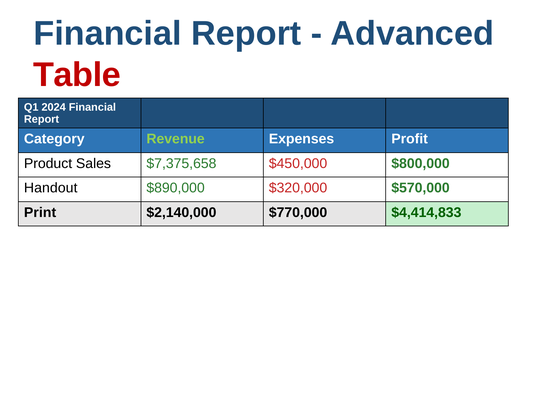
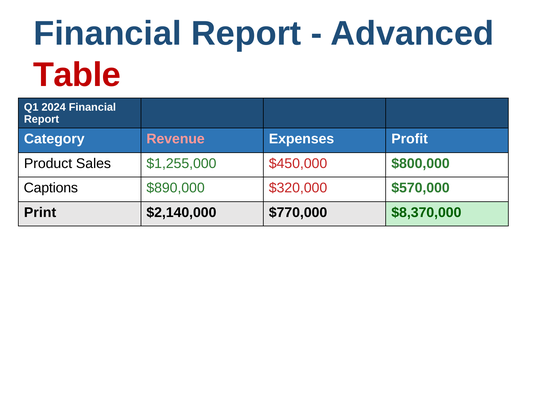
Revenue colour: light green -> pink
$7,375,658: $7,375,658 -> $1,255,000
Handout: Handout -> Captions
$4,414,833: $4,414,833 -> $8,370,000
